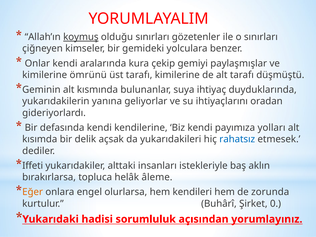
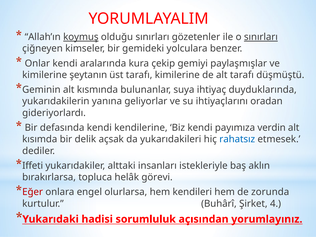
sınırları at (261, 37) underline: none -> present
ömrünü: ömrünü -> şeytanın
yolları: yolları -> verdin
âleme: âleme -> görevi
Eğer colour: orange -> red
0: 0 -> 4
